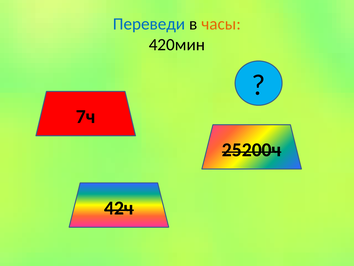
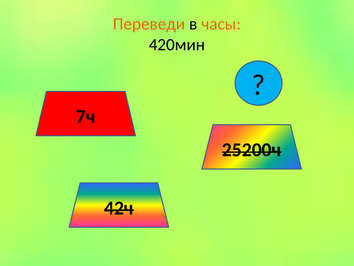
Переведи colour: blue -> orange
